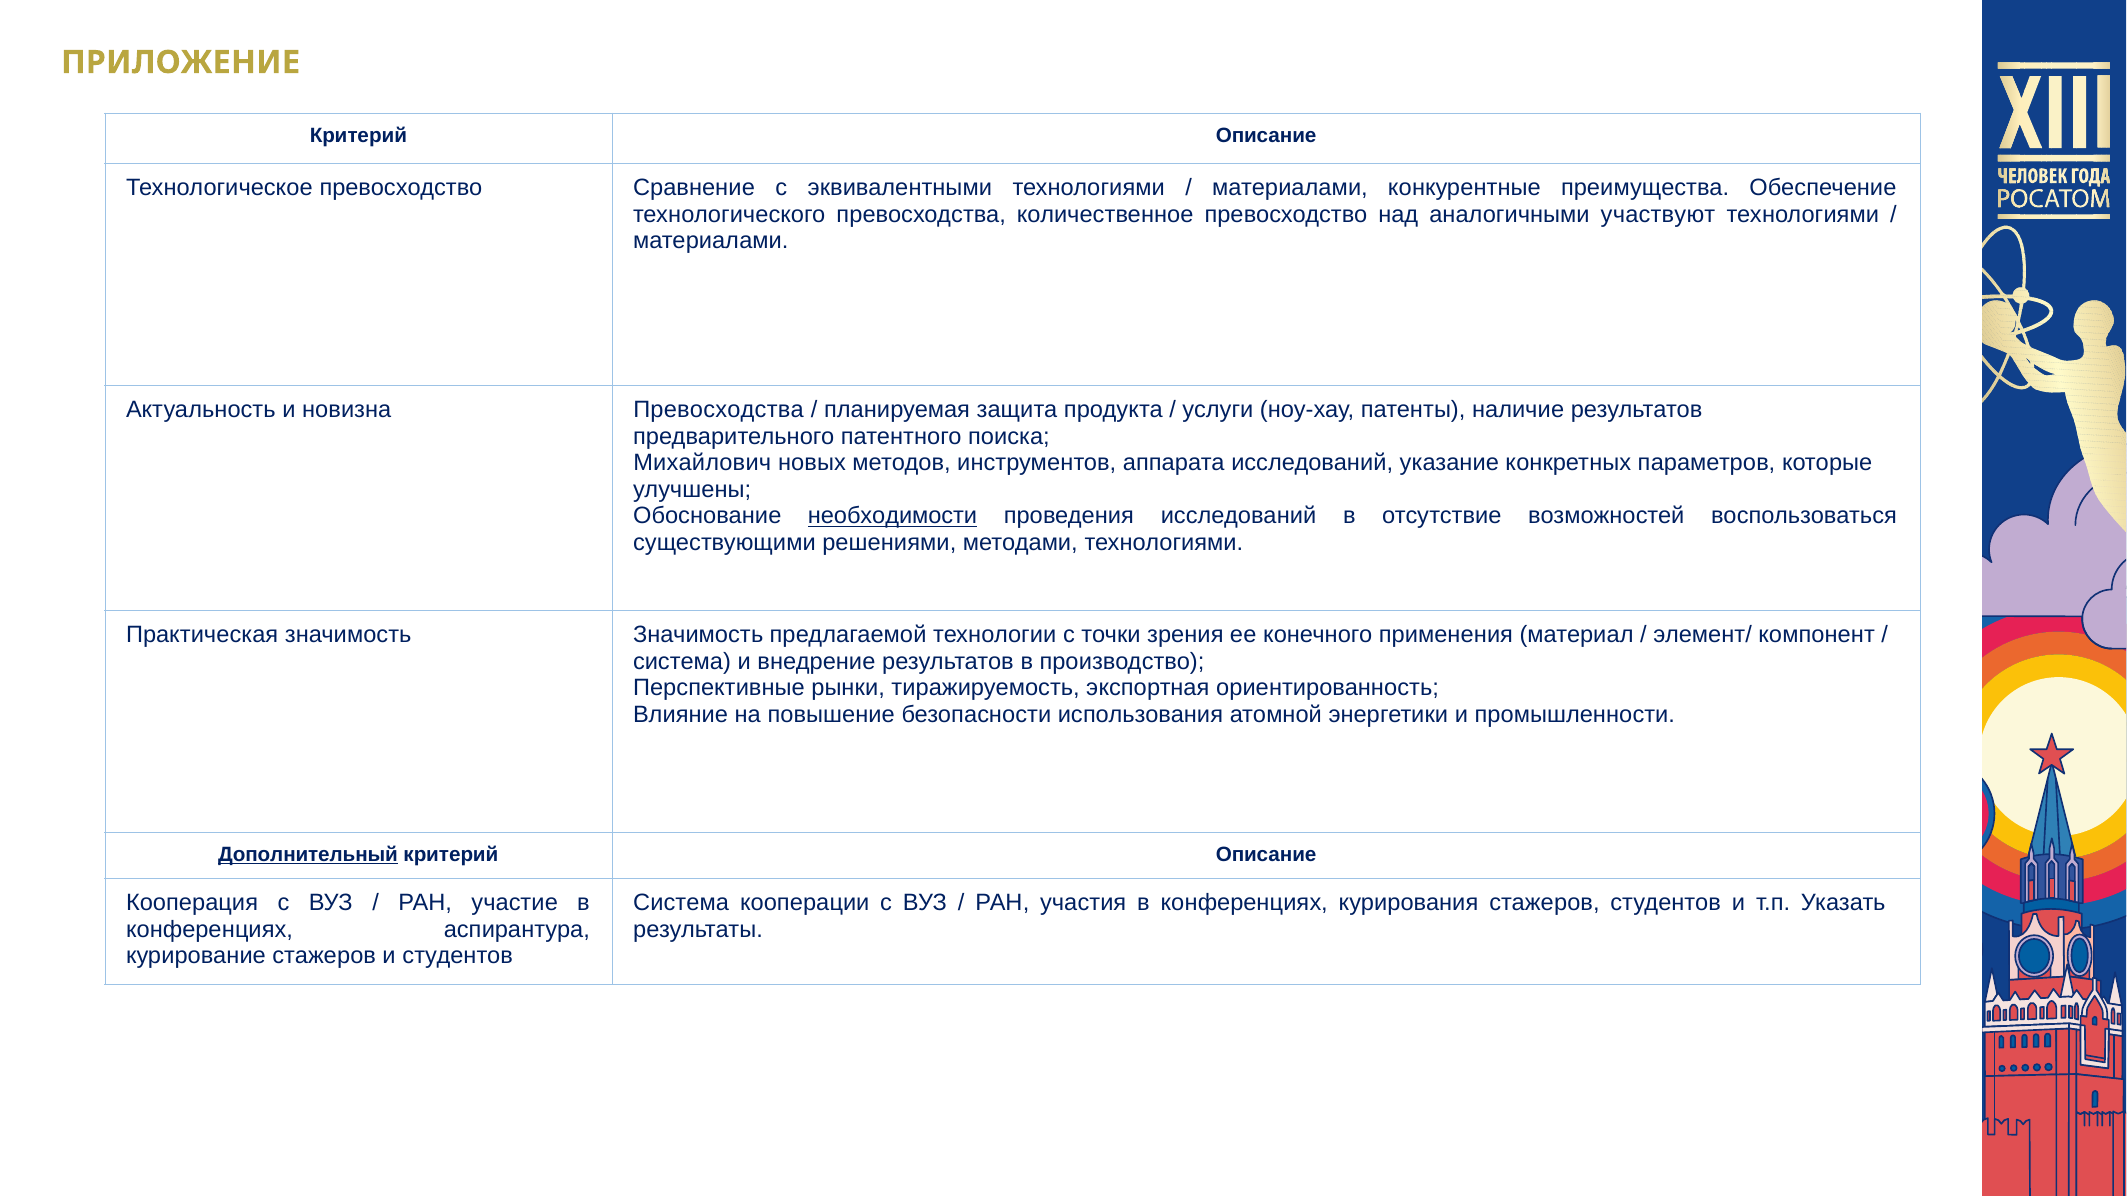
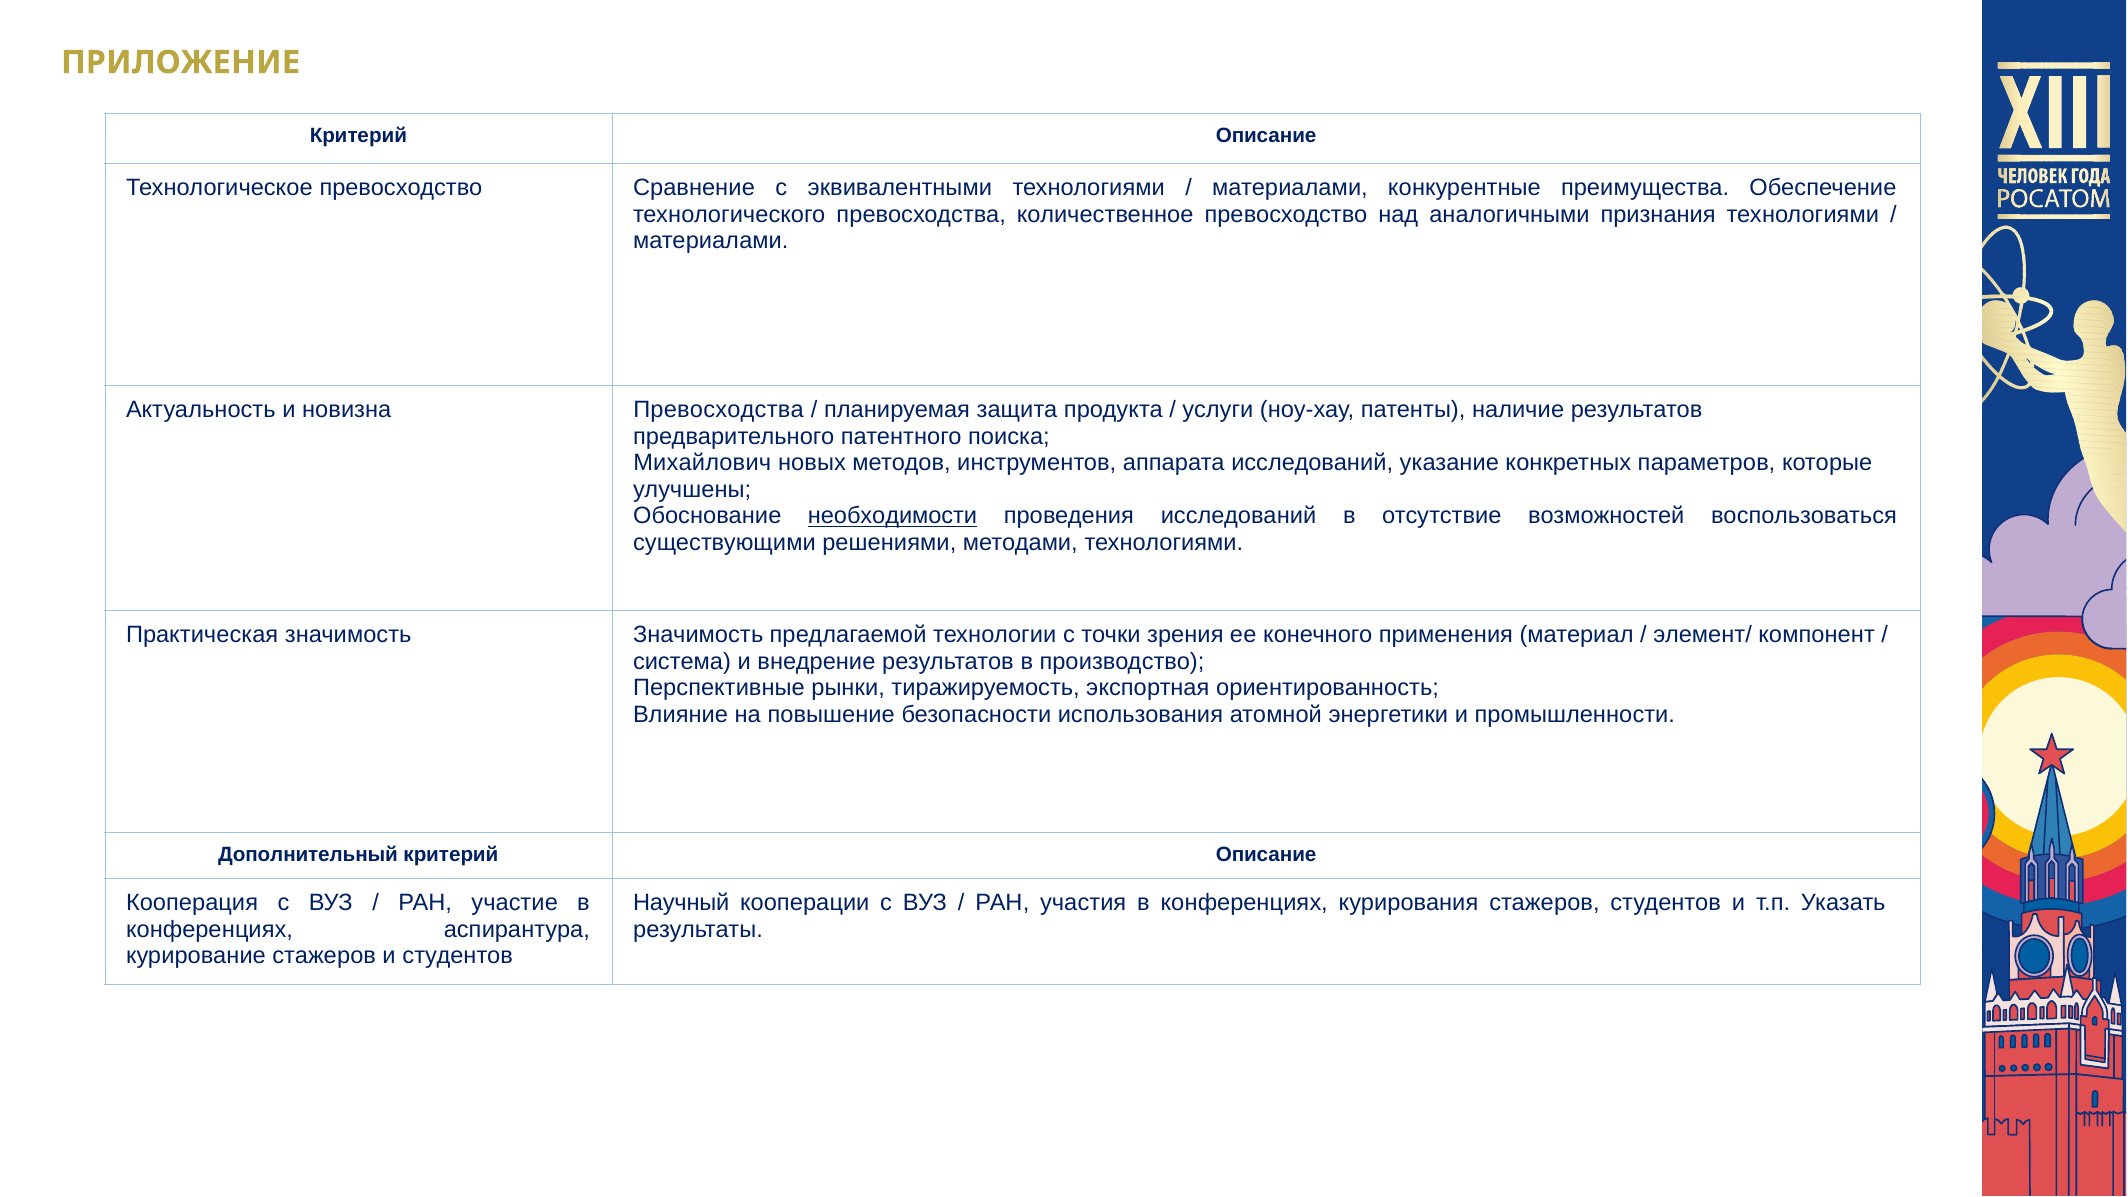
участвуют: участвуют -> признания
Дополнительный underline: present -> none
Система at (681, 903): Система -> Научный
